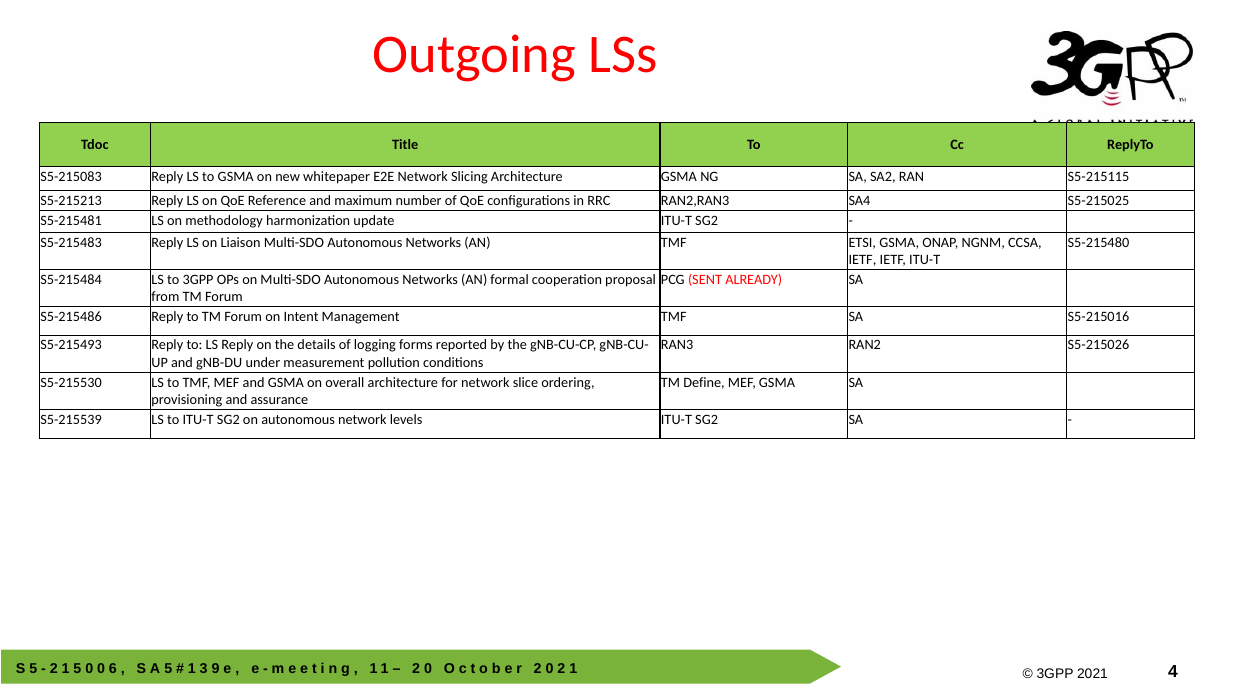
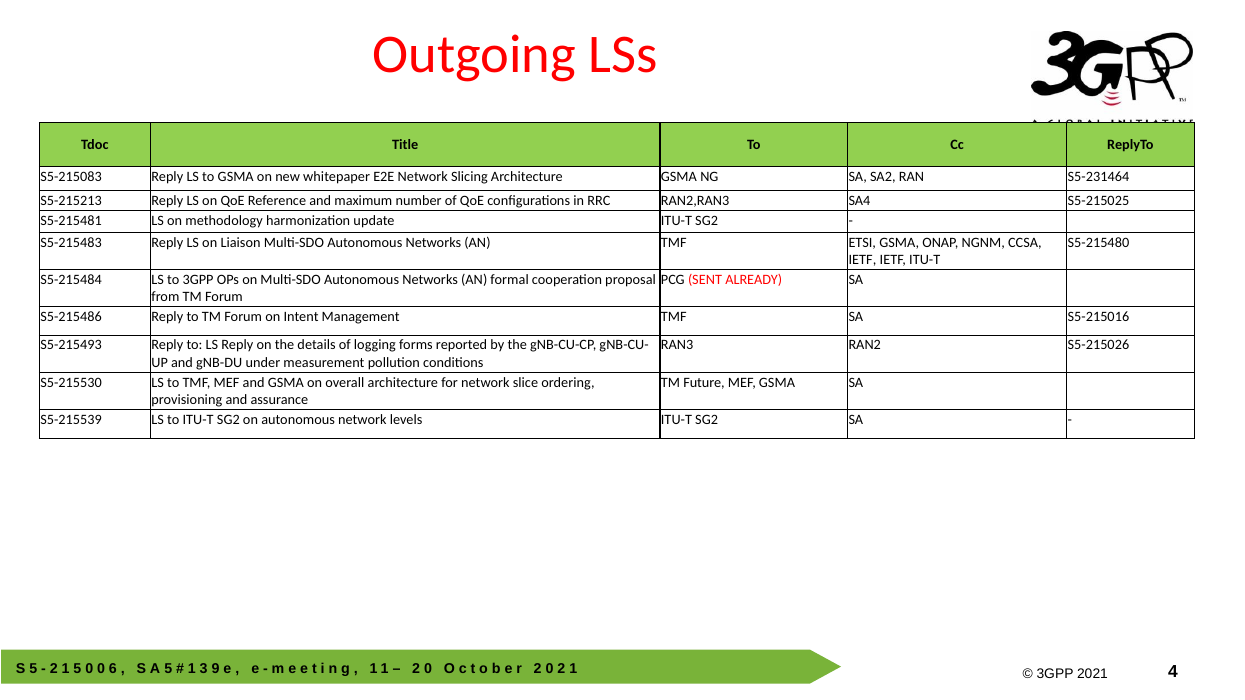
S5-215115: S5-215115 -> S5-231464
Define: Define -> Future
